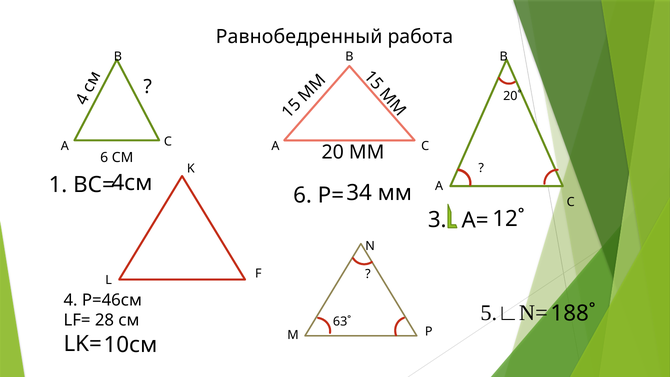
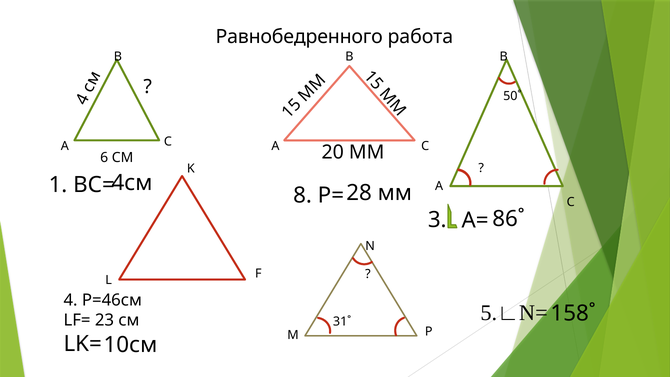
Равнобедренный: Равнобедренный -> Равнобедренного
20˚: 20˚ -> 50˚
34: 34 -> 28
ВС= 6: 6 -> 8
12˚: 12˚ -> 86˚
188˚: 188˚ -> 158˚
28: 28 -> 23
63˚: 63˚ -> 31˚
